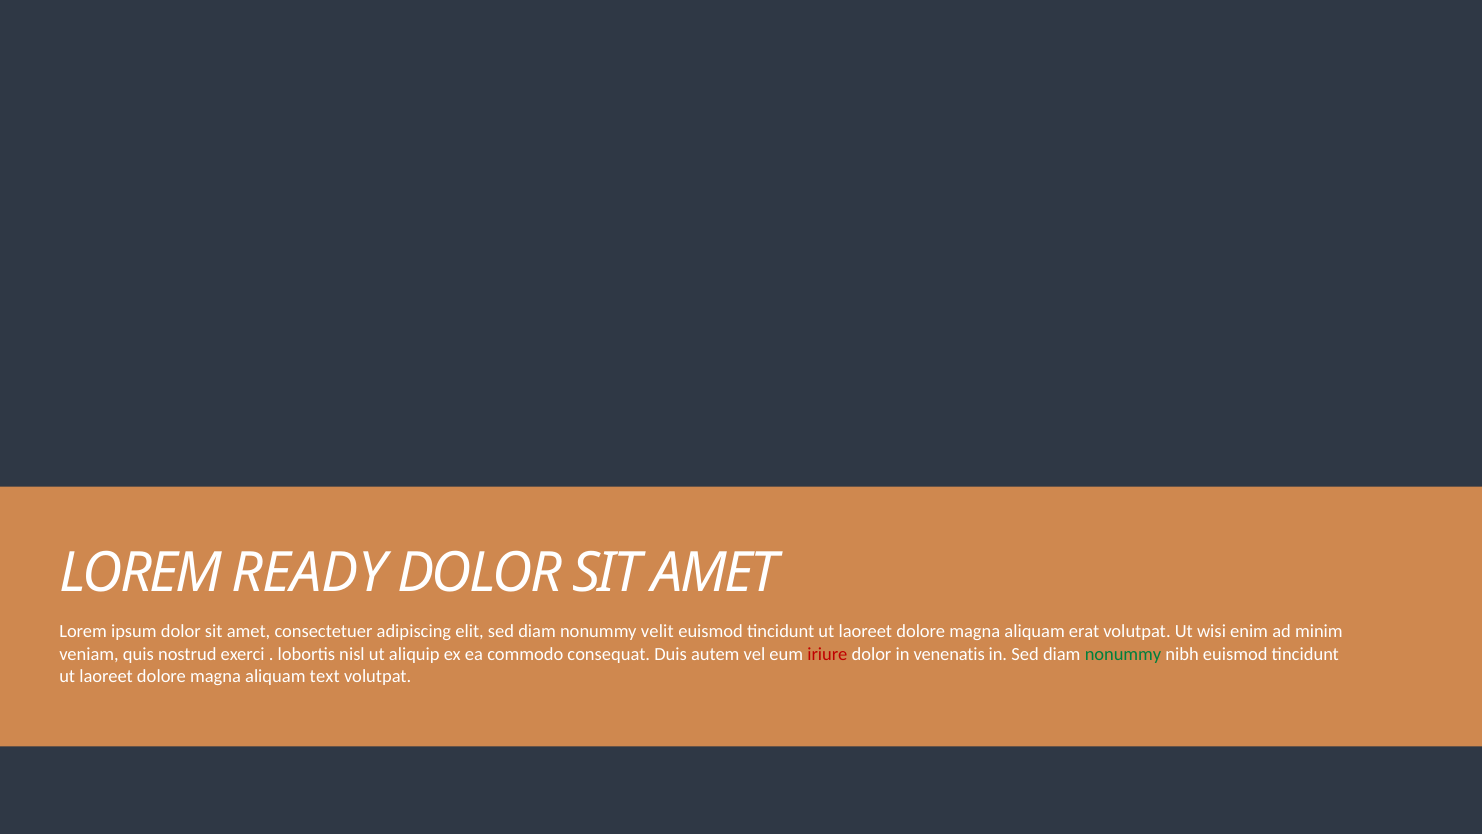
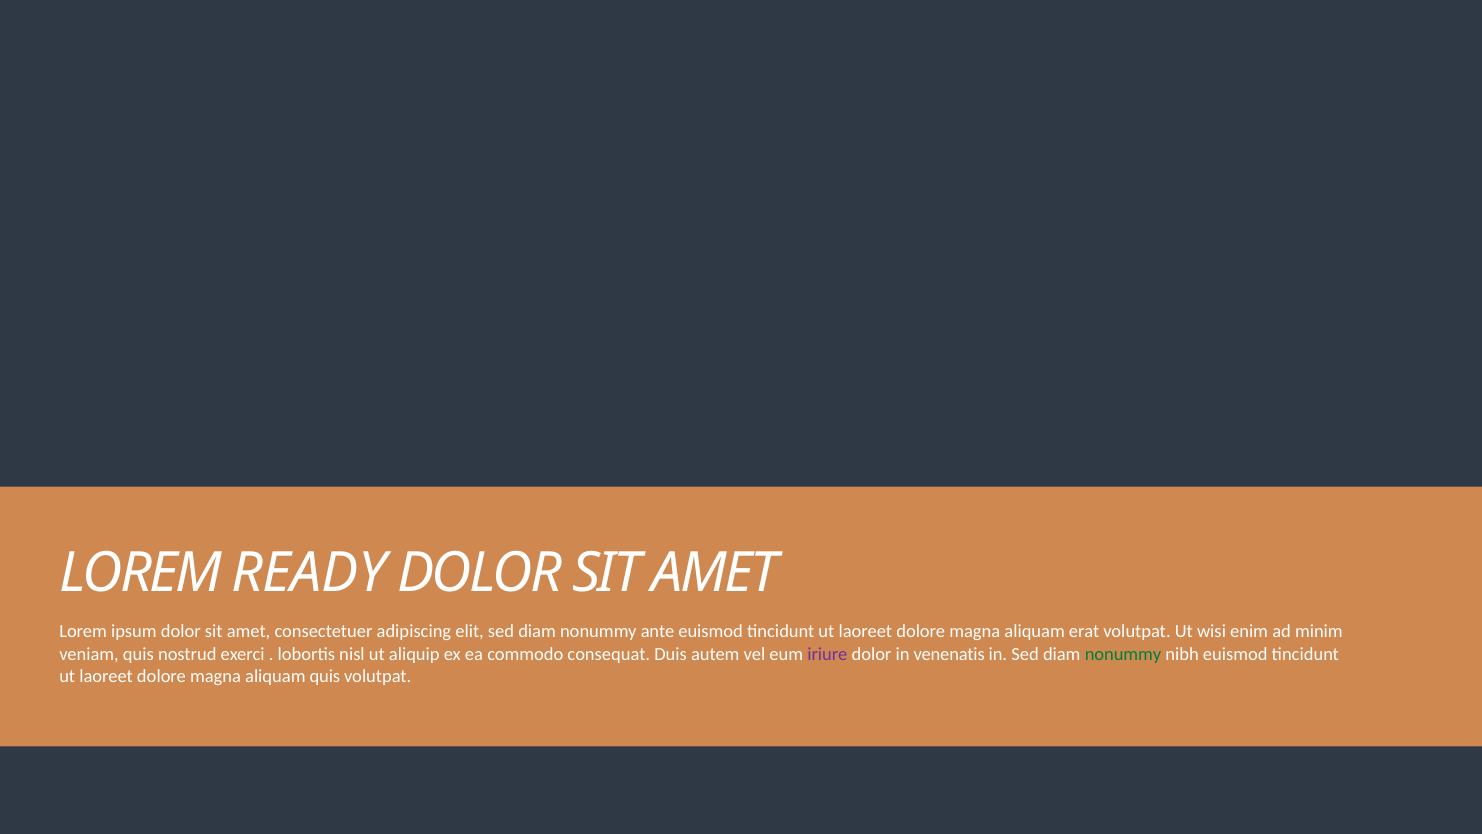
velit: velit -> ante
iriure colour: red -> purple
aliquam text: text -> quis
